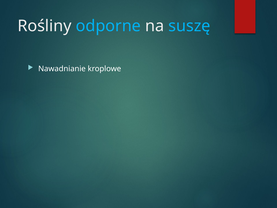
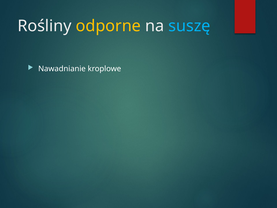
odporne colour: light blue -> yellow
